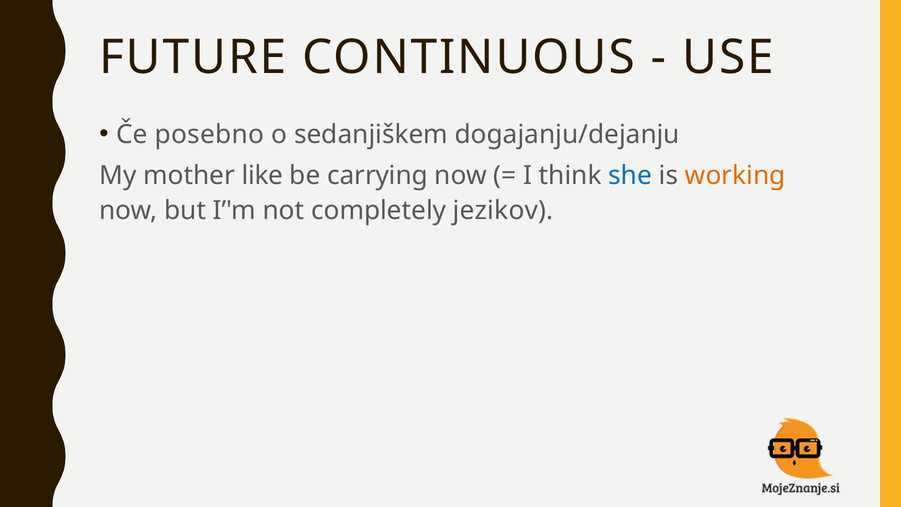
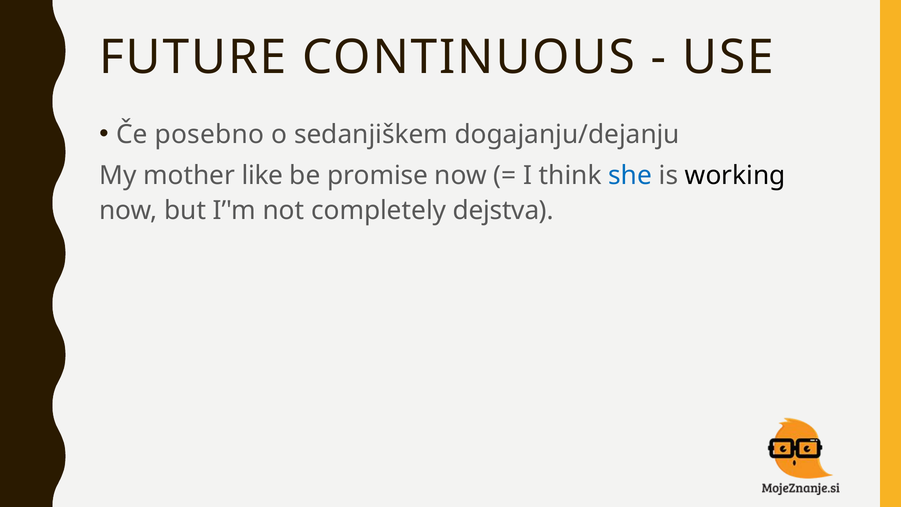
carrying: carrying -> promise
working colour: orange -> black
jezikov: jezikov -> dejstva
